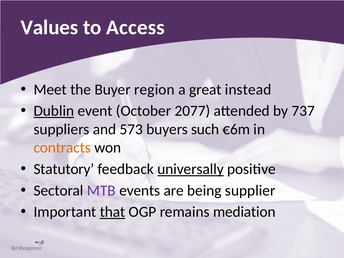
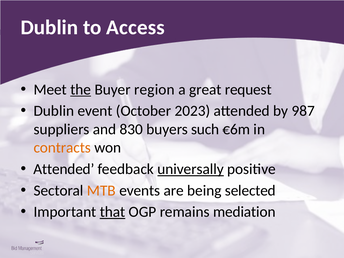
Values at (49, 27): Values -> Dublin
the underline: none -> present
instead: instead -> request
Dublin at (54, 111) underline: present -> none
2077: 2077 -> 2023
737: 737 -> 987
573: 573 -> 830
Statutory at (64, 169): Statutory -> Attended
MTB colour: purple -> orange
supplier: supplier -> selected
